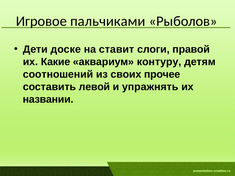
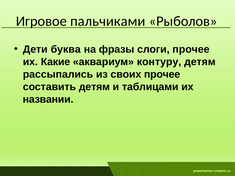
доске: доске -> буква
ставит: ставит -> фразы
слоги правой: правой -> прочее
соотношений: соотношений -> рассыпались
составить левой: левой -> детям
упражнять: упражнять -> таблицами
